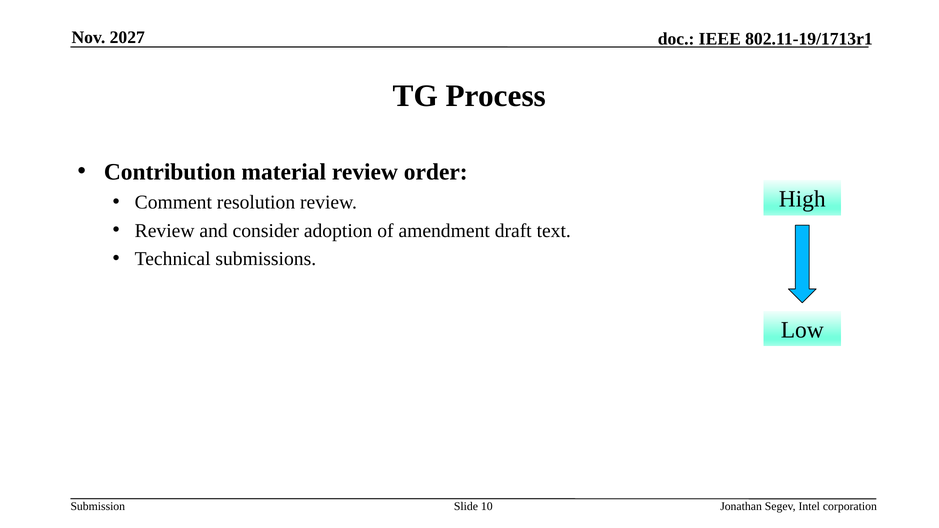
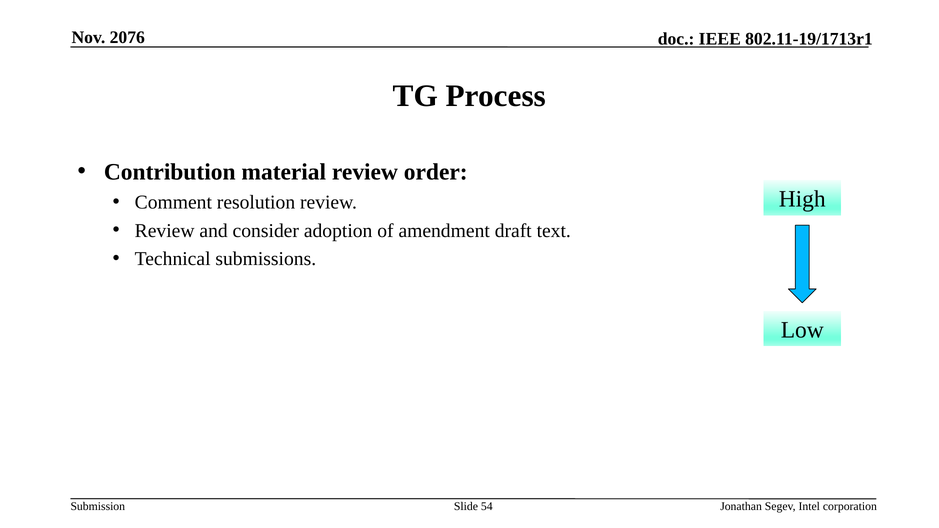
2027: 2027 -> 2076
10: 10 -> 54
